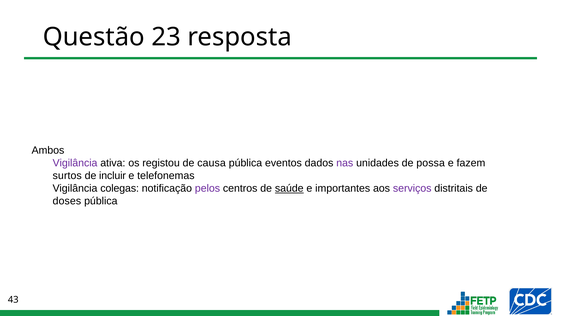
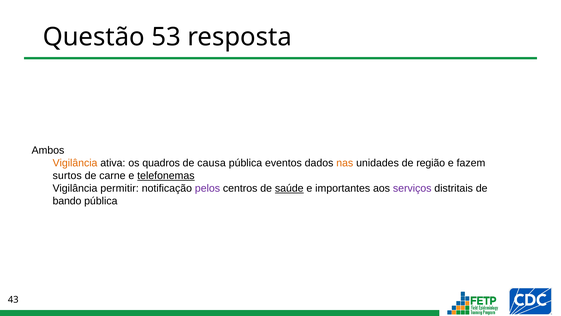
23: 23 -> 53
Vigilância at (75, 163) colour: purple -> orange
registou: registou -> quadros
nas colour: purple -> orange
possa: possa -> região
incluir: incluir -> carne
telefonemas underline: none -> present
colegas: colegas -> permitir
doses: doses -> bando
